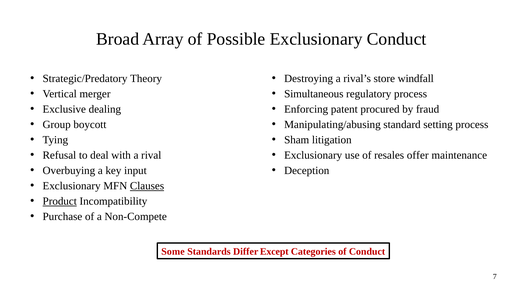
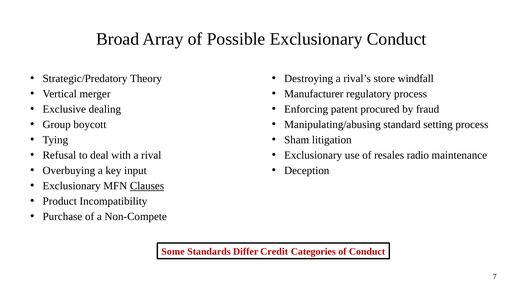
Simultaneous: Simultaneous -> Manufacturer
offer: offer -> radio
Product underline: present -> none
Except: Except -> Credit
